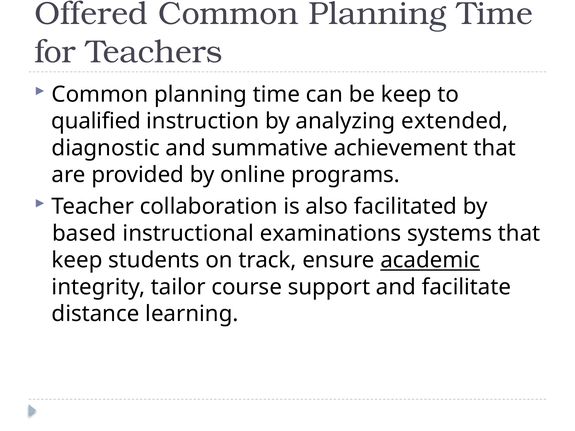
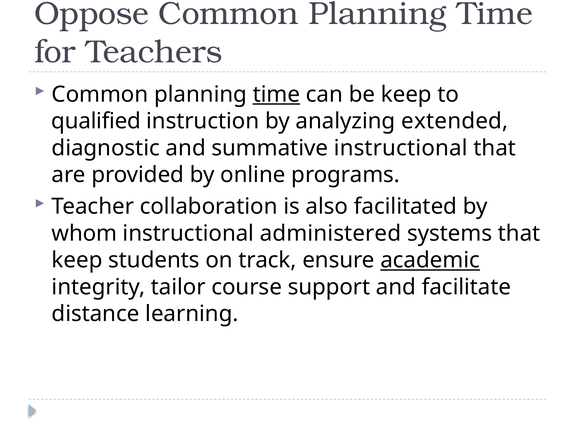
Offered: Offered -> Oppose
time at (276, 94) underline: none -> present
summative achievement: achievement -> instructional
based: based -> whom
examinations: examinations -> administered
